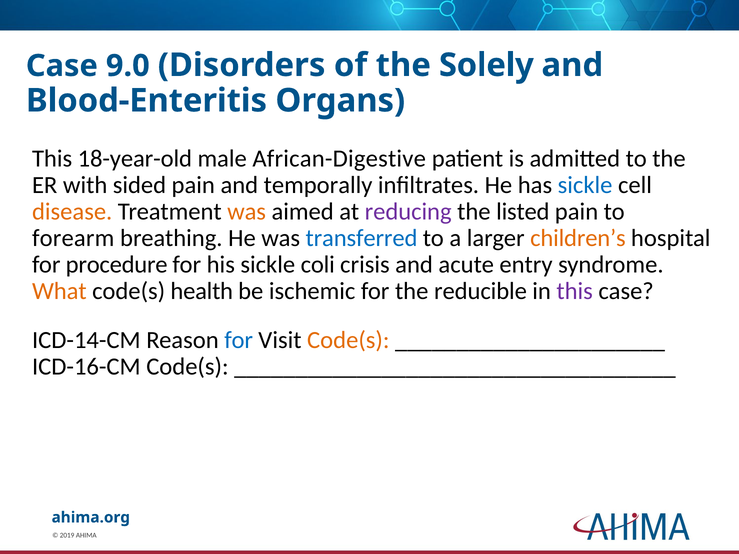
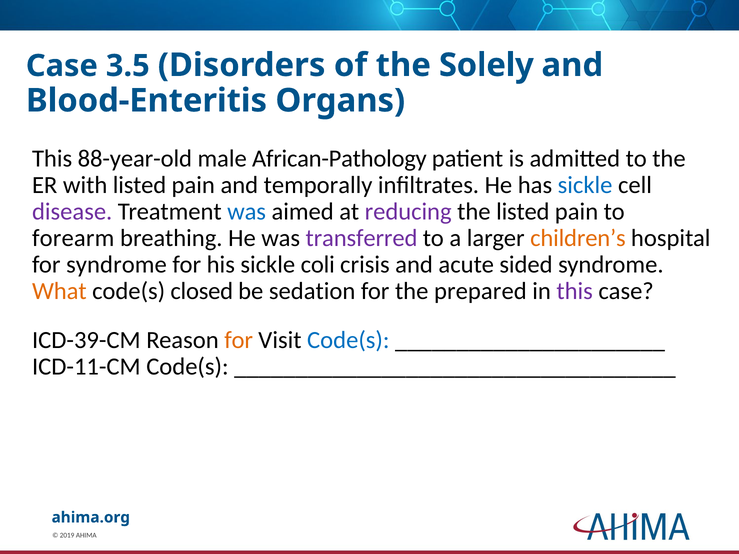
9.0: 9.0 -> 3.5
18-year-old: 18-year-old -> 88-year-old
African-Digestive: African-Digestive -> African-Pathology
with sided: sided -> listed
disease colour: orange -> purple
was at (247, 212) colour: orange -> blue
transferred colour: blue -> purple
for procedure: procedure -> syndrome
entry: entry -> sided
health: health -> closed
ischemic: ischemic -> sedation
reducible: reducible -> prepared
ICD-14-CM: ICD-14-CM -> ICD-39-CM
for at (239, 340) colour: blue -> orange
Code(s at (348, 340) colour: orange -> blue
ICD-16-CM: ICD-16-CM -> ICD-11-CM
